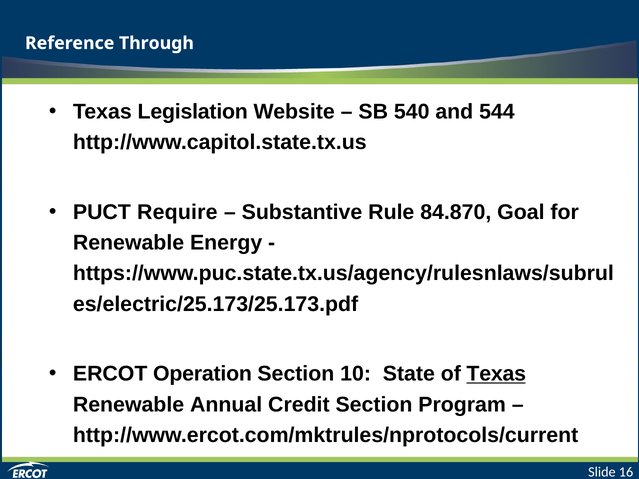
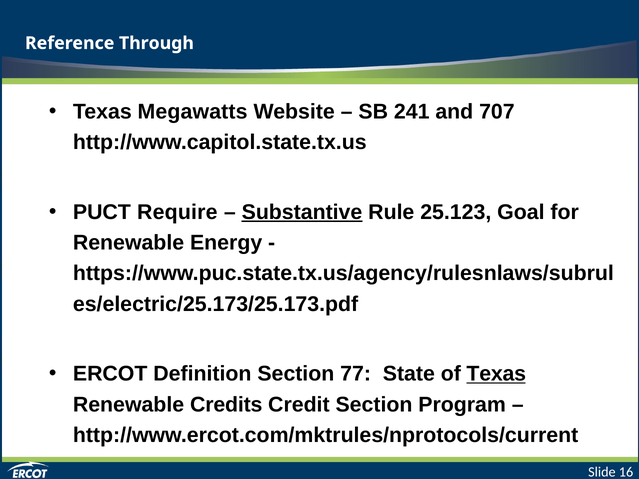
Legislation: Legislation -> Megawatts
540: 540 -> 241
544: 544 -> 707
Substantive underline: none -> present
84.870: 84.870 -> 25.123
Operation: Operation -> Definition
10: 10 -> 77
Annual: Annual -> Credits
